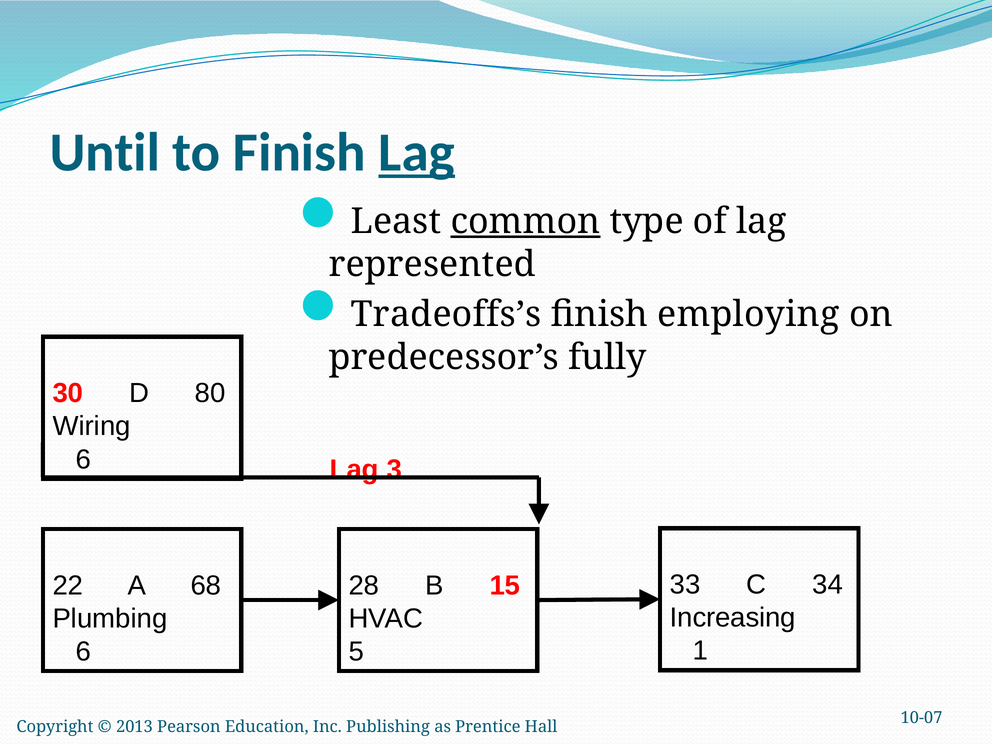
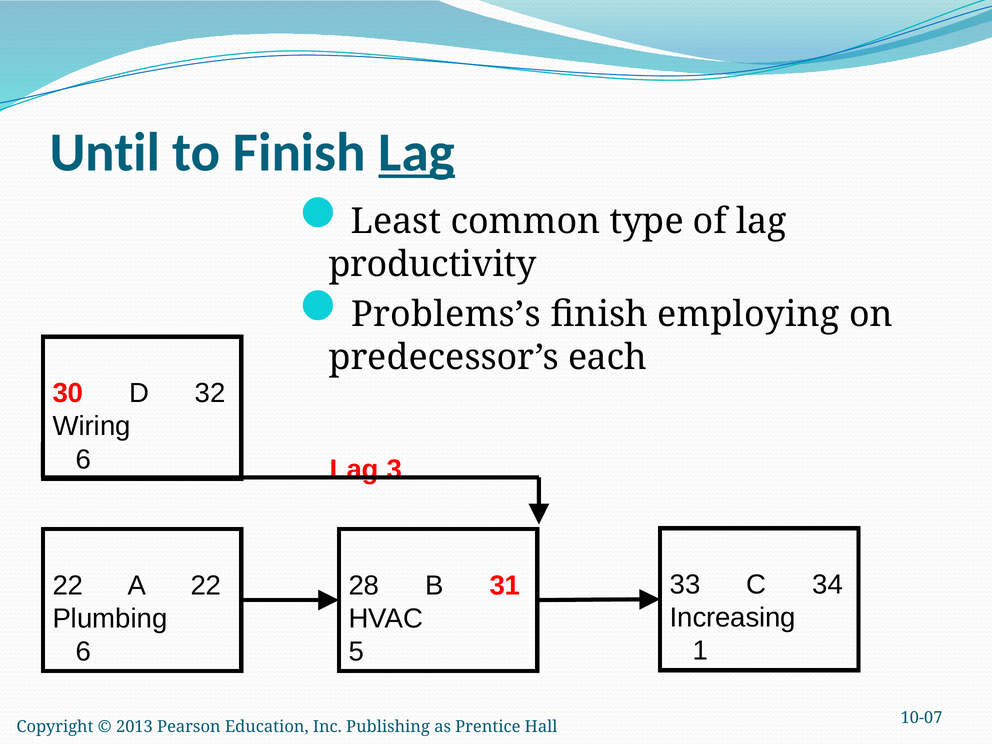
common underline: present -> none
represented: represented -> productivity
Tradeoffs’s: Tradeoffs’s -> Problems’s
fully: fully -> each
80: 80 -> 32
A 68: 68 -> 22
15: 15 -> 31
